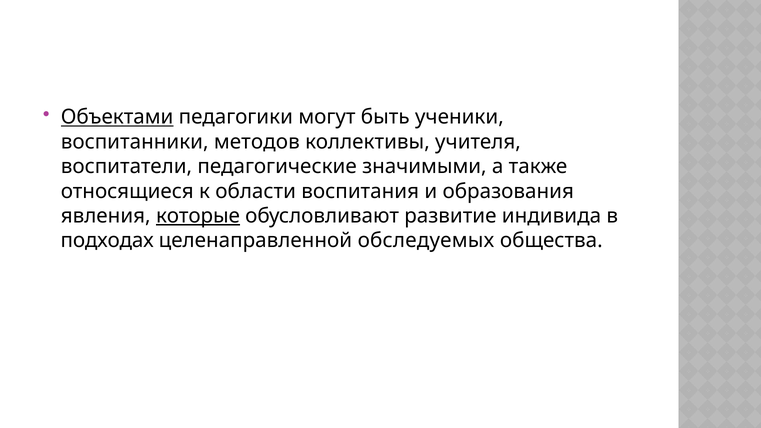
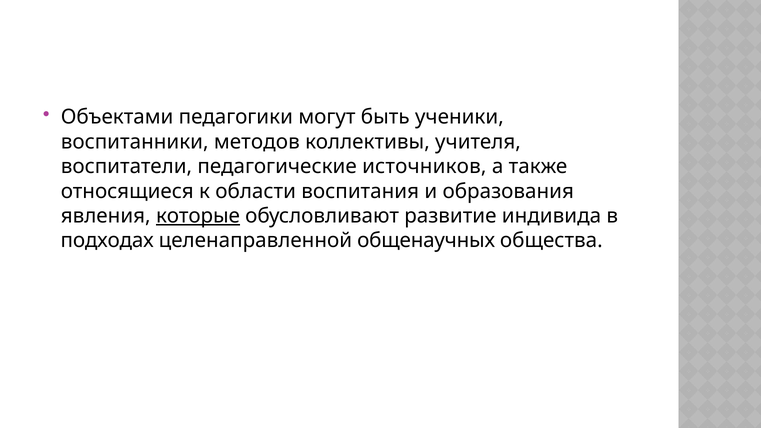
Объектами underline: present -> none
значимыми: значимыми -> источников
обследуемых: обследуемых -> общенаучных
